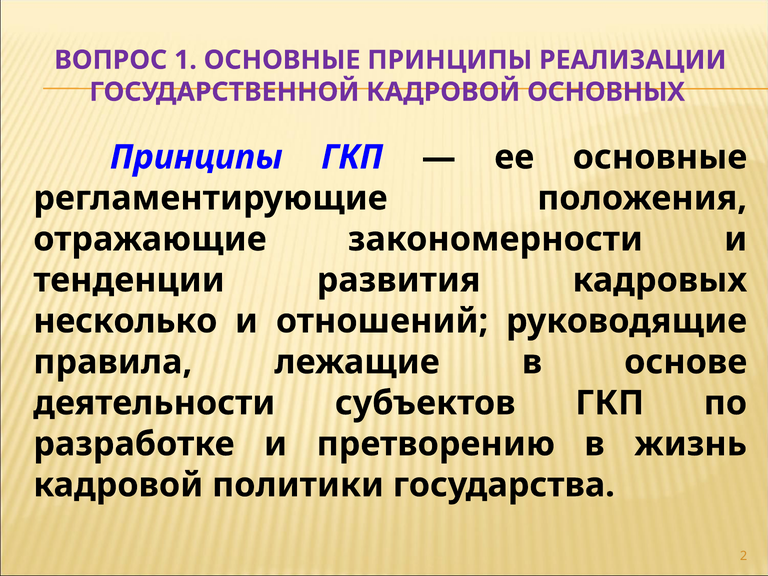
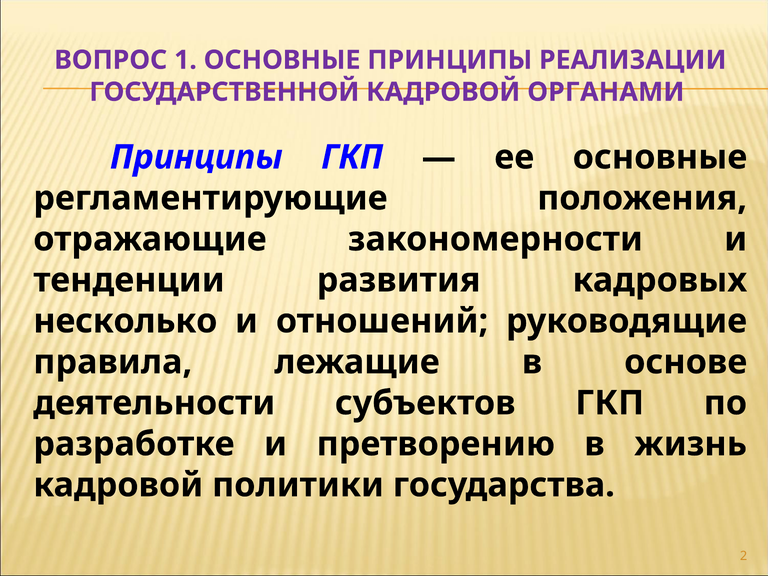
ОСНОВНЫХ: ОСНОВНЫХ -> ОРГАНАМИ
